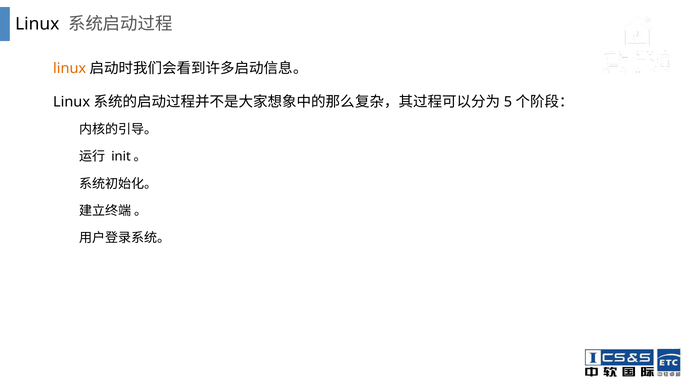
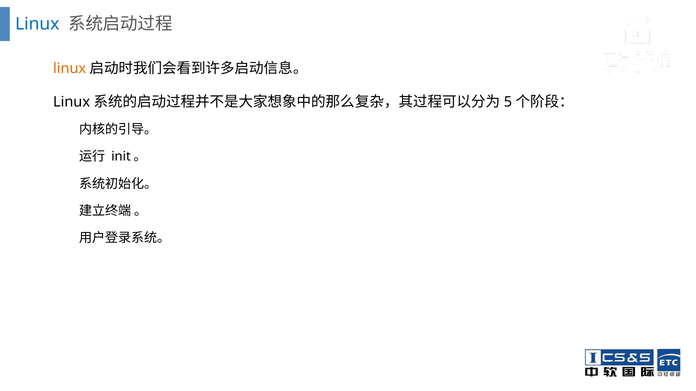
Linux at (37, 24) colour: black -> blue
